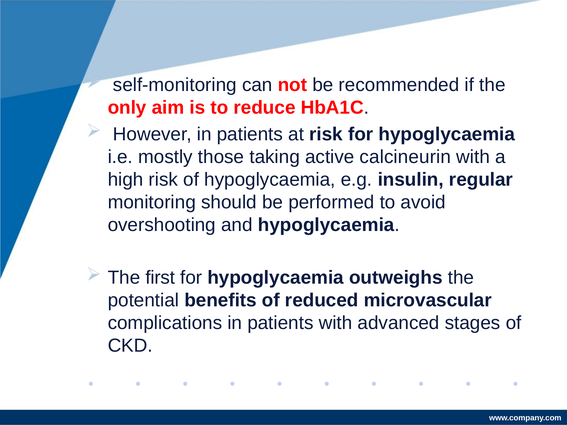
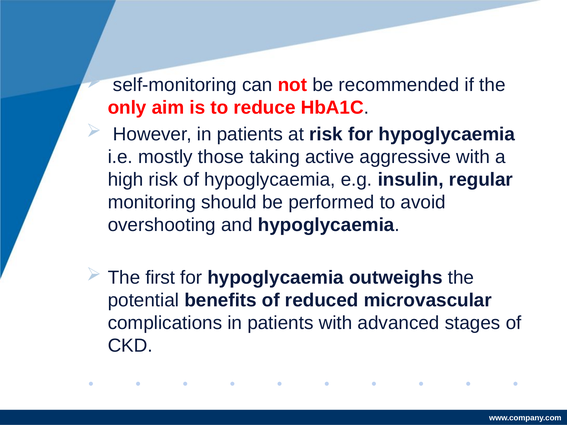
calcineurin: calcineurin -> aggressive
